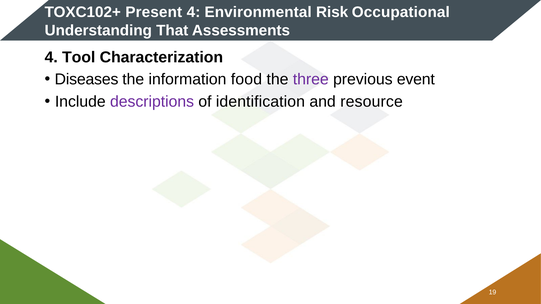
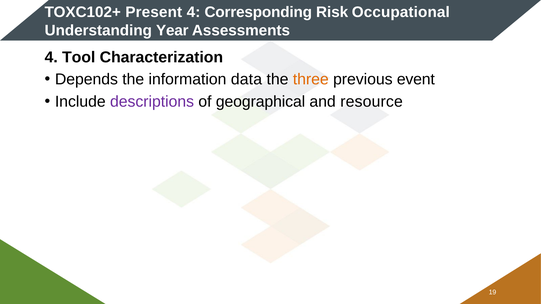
Environmental: Environmental -> Corresponding
That: That -> Year
Diseases: Diseases -> Depends
food: food -> data
three colour: purple -> orange
identification: identification -> geographical
